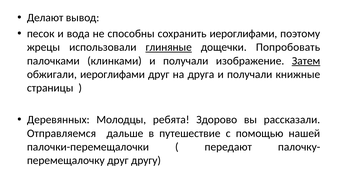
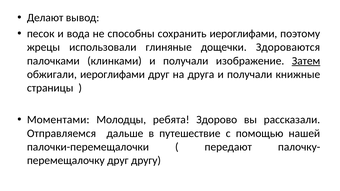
глиняные underline: present -> none
Попробовать: Попробовать -> Здороваются
Деревянных: Деревянных -> Моментами
